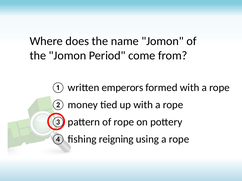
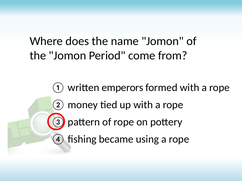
reigning: reigning -> became
